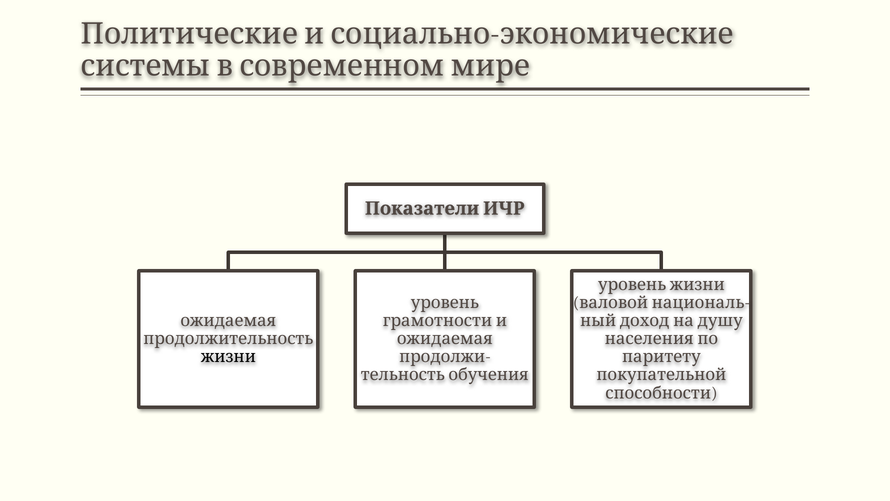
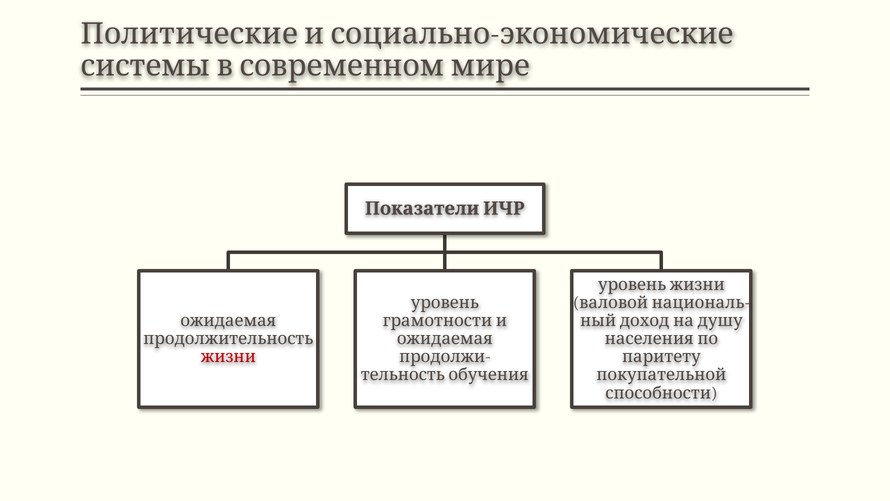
жизни colour: black -> red
